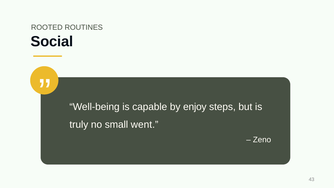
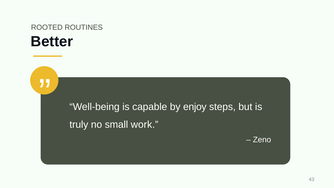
Social: Social -> Better
went: went -> work
